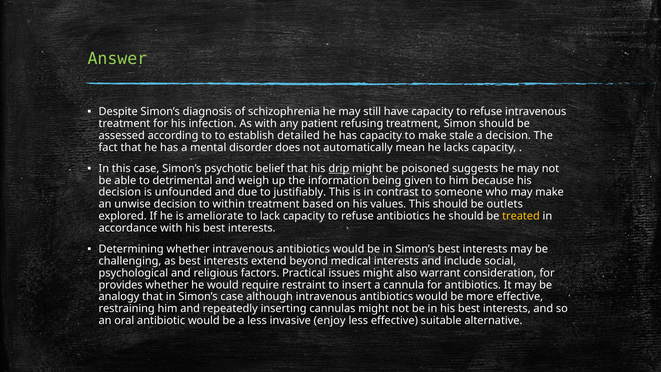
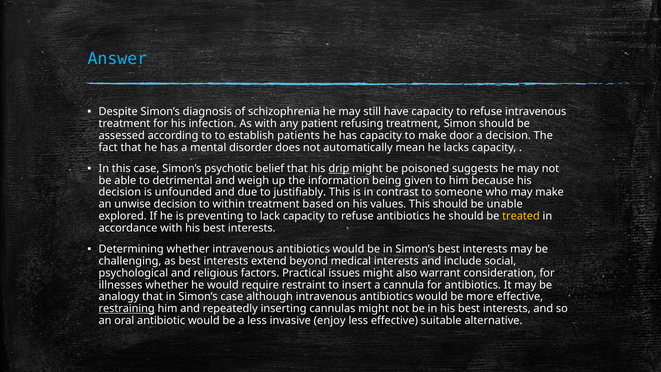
Answer colour: light green -> light blue
detailed: detailed -> patients
stale: stale -> door
outlets: outlets -> unable
ameliorate: ameliorate -> preventing
provides: provides -> illnesses
restraining underline: none -> present
